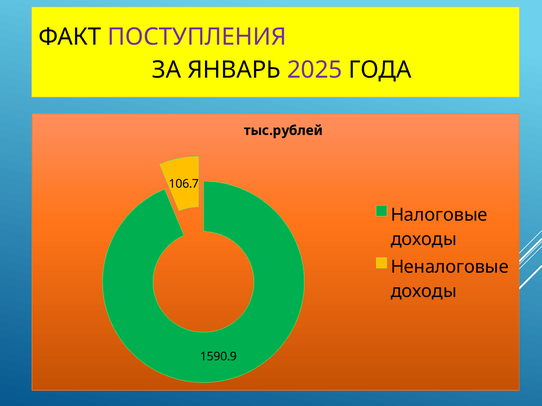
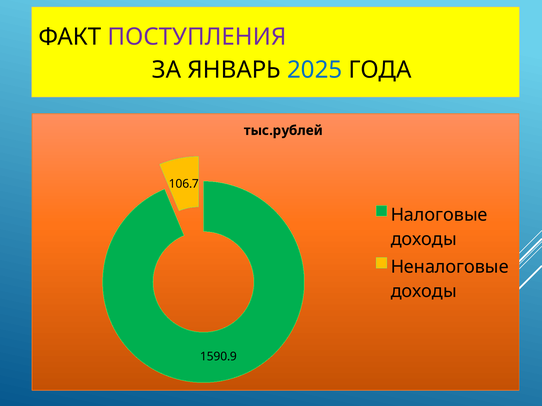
2025 colour: purple -> blue
